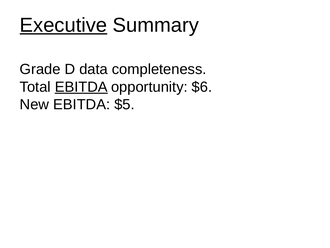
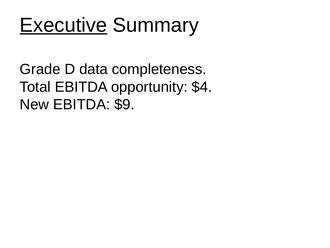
EBITDA at (81, 87) underline: present -> none
$6: $6 -> $4
$5: $5 -> $9
